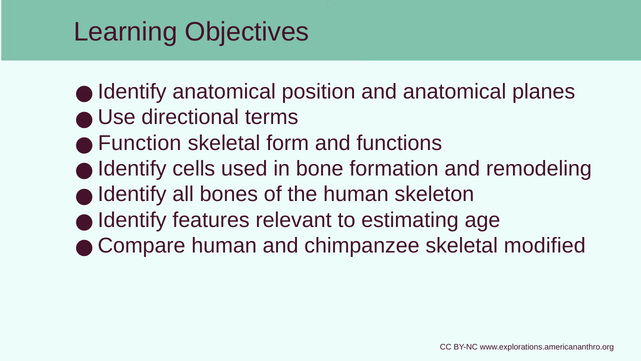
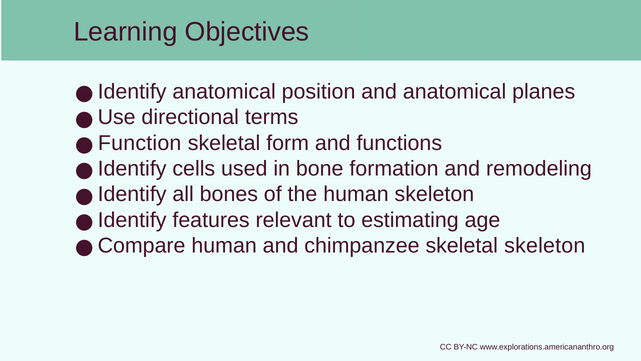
skeletal modified: modified -> skeleton
